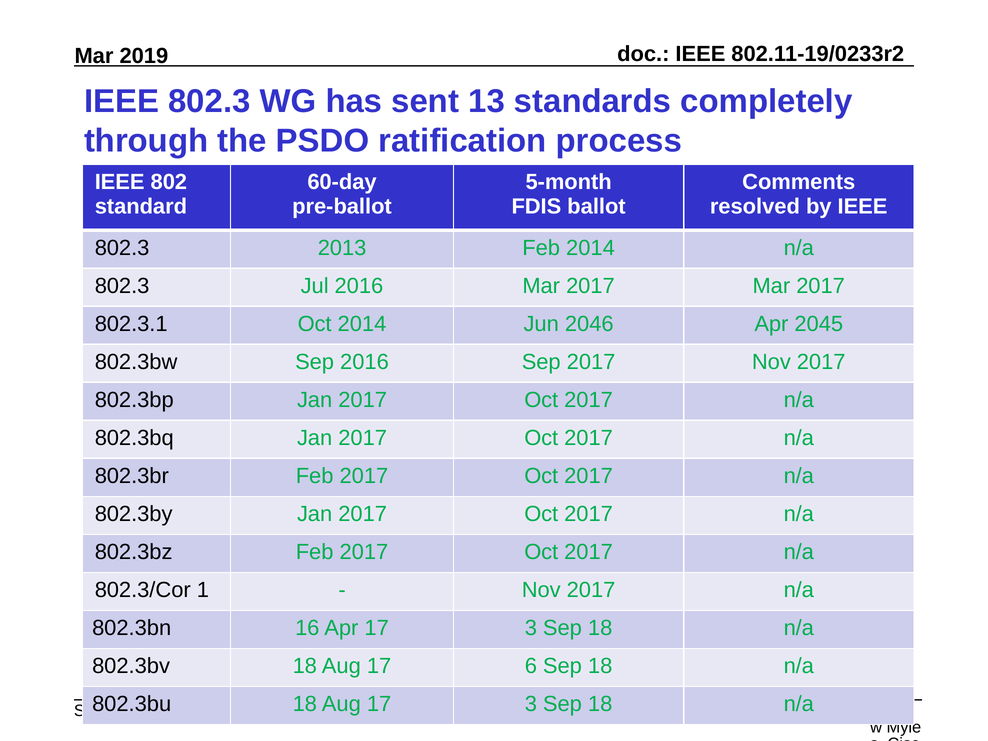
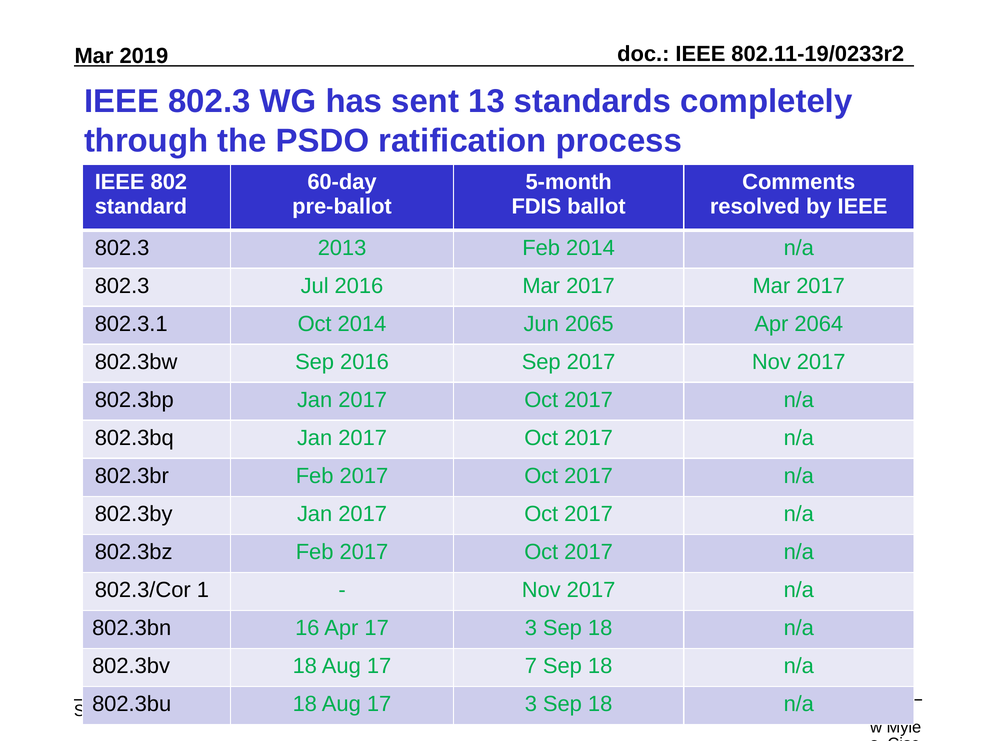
2046: 2046 -> 2065
2045: 2045 -> 2064
6: 6 -> 7
